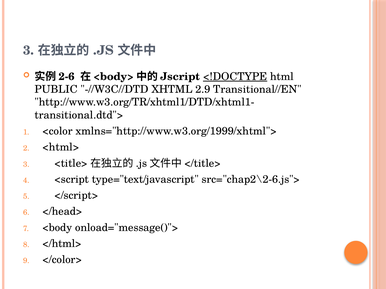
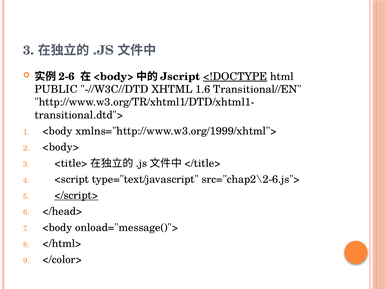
2.9: 2.9 -> 1.6
<color at (57, 131): <color -> <body
<html>: <html> -> <body>
</script> underline: none -> present
